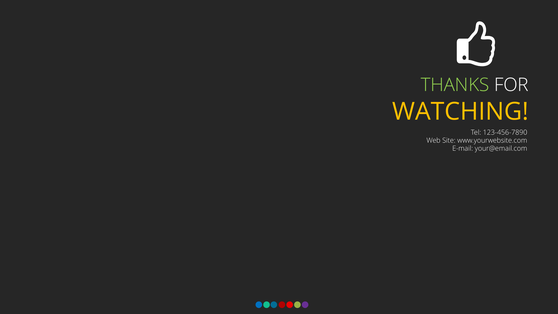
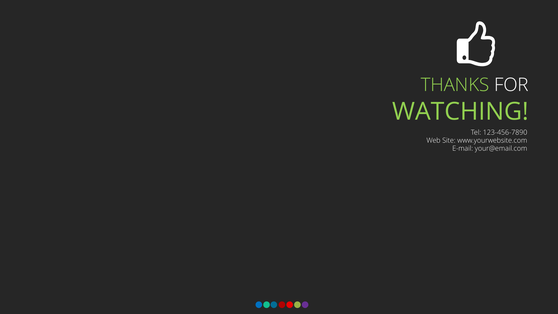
WATCHING colour: yellow -> light green
